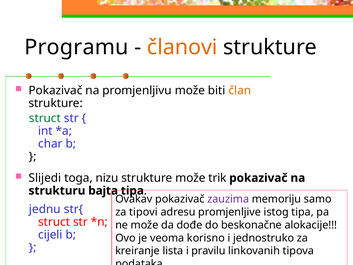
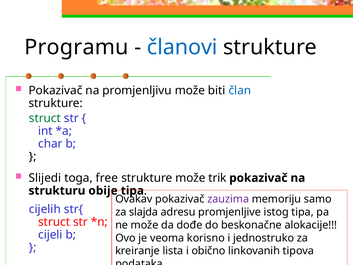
članovi colour: orange -> blue
član colour: orange -> blue
nizu: nizu -> free
bajta: bajta -> obije
jednu: jednu -> cijelih
tipovi: tipovi -> slajda
pravilu: pravilu -> obično
